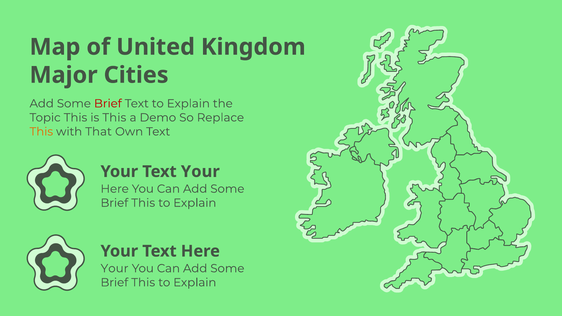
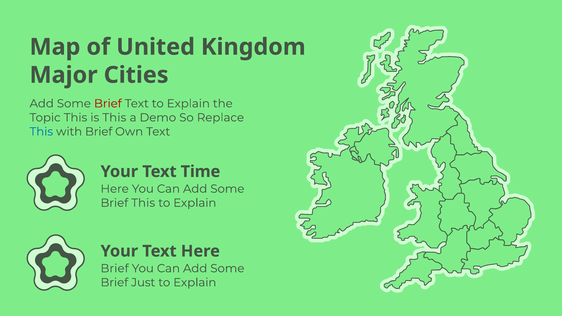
This at (41, 132) colour: orange -> blue
with That: That -> Brief
Your Text Your: Your -> Time
Your at (115, 269): Your -> Brief
This at (143, 283): This -> Just
